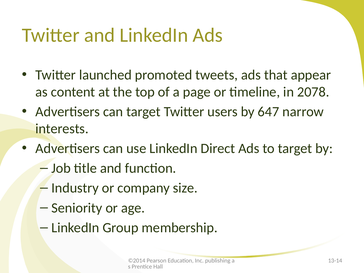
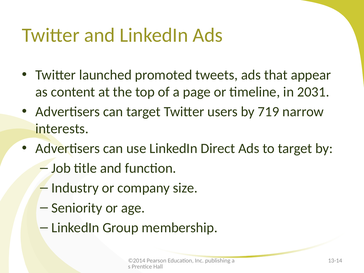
2078: 2078 -> 2031
647: 647 -> 719
